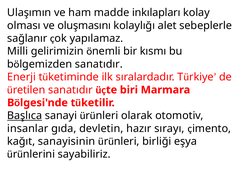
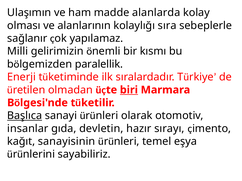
inkılapları: inkılapları -> alanlarda
oluşmasını: oluşmasını -> alanlarının
alet: alet -> sıra
sanatıdır at (99, 64): sanatıdır -> paralellik
sanatıdır at (70, 90): sanatıdır -> olmadan
biri underline: none -> present
birliği: birliği -> temel
